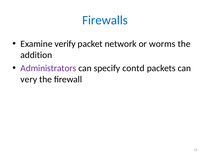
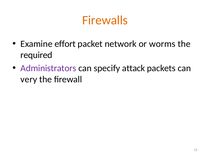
Firewalls colour: blue -> orange
verify: verify -> effort
addition: addition -> required
contd: contd -> attack
